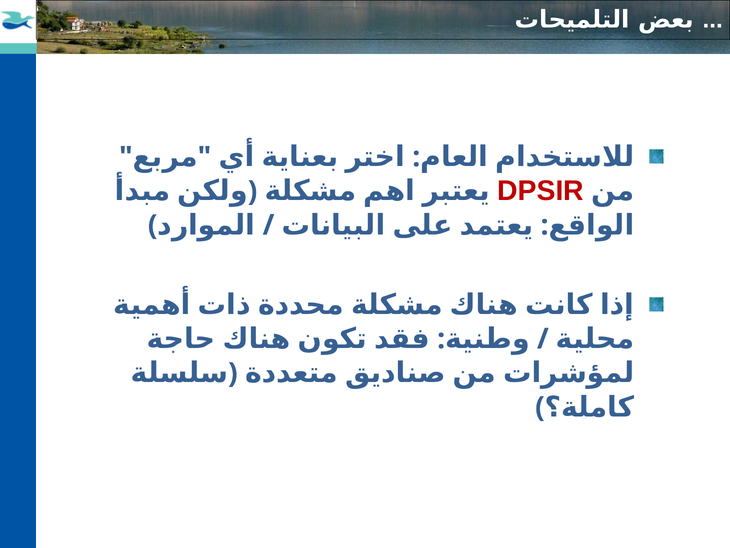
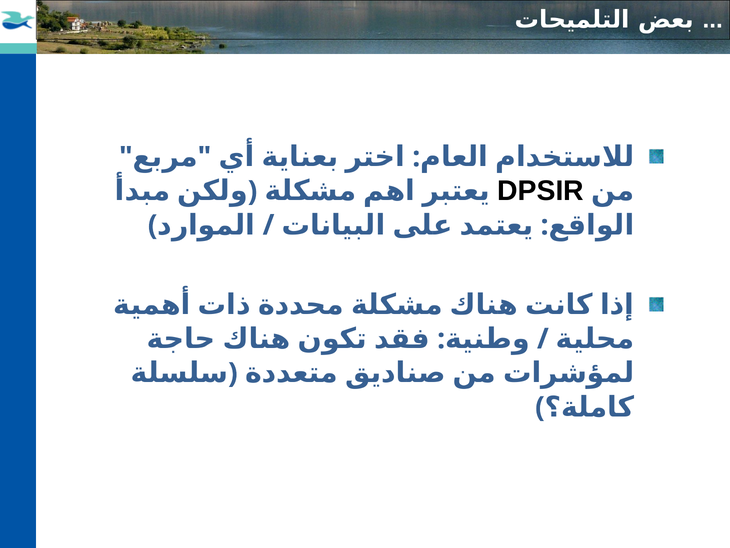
DPSIR colour: red -> black
